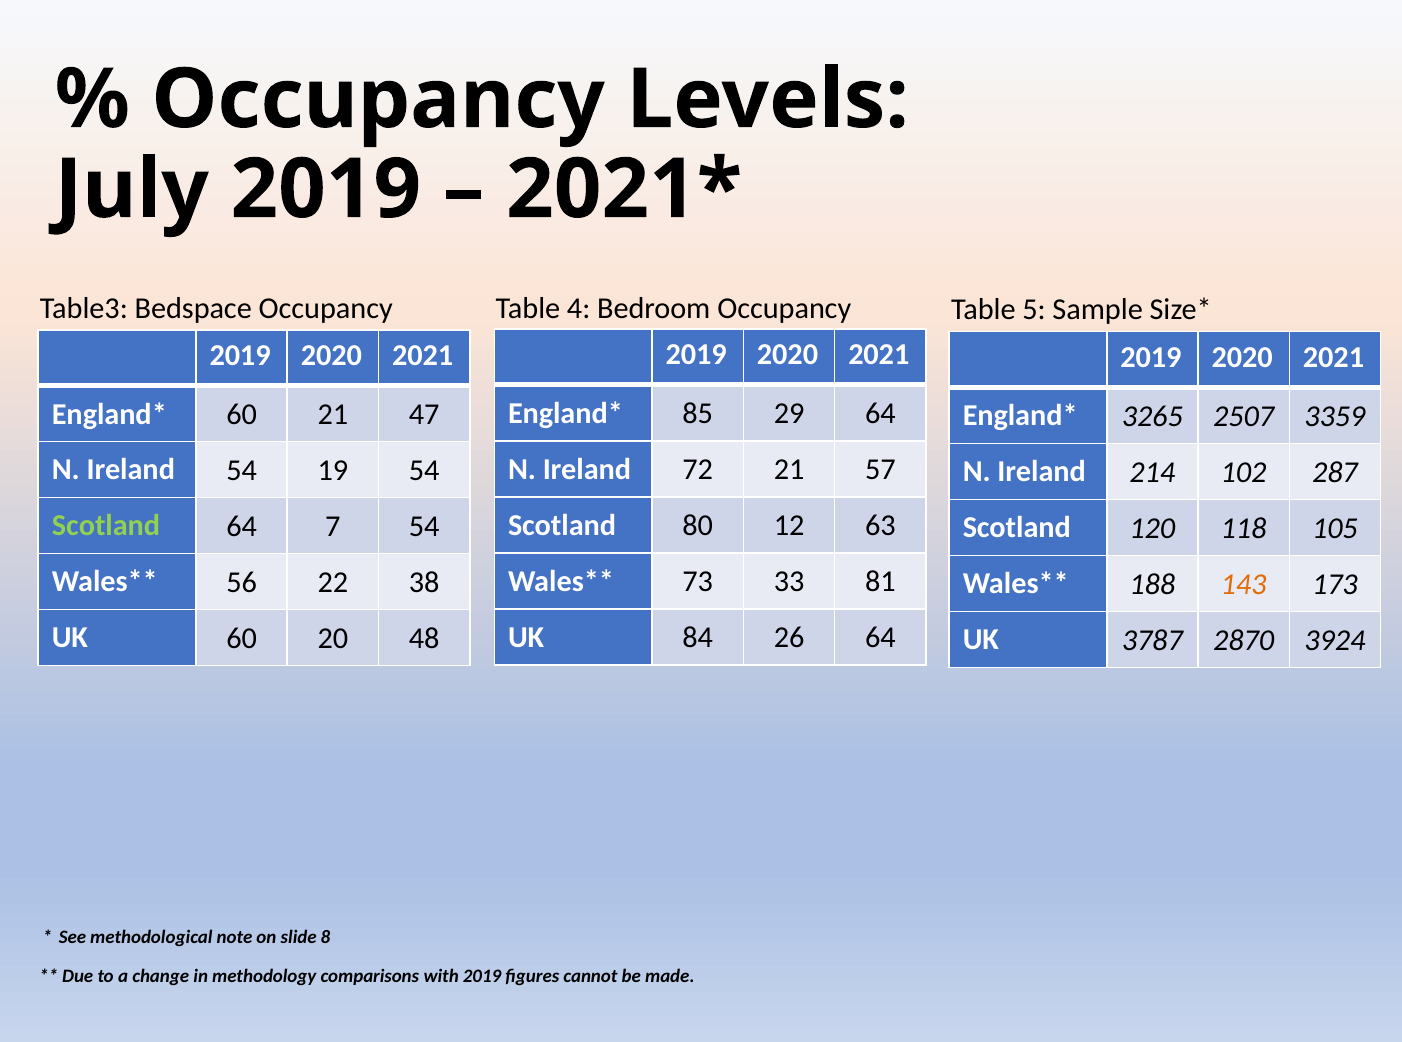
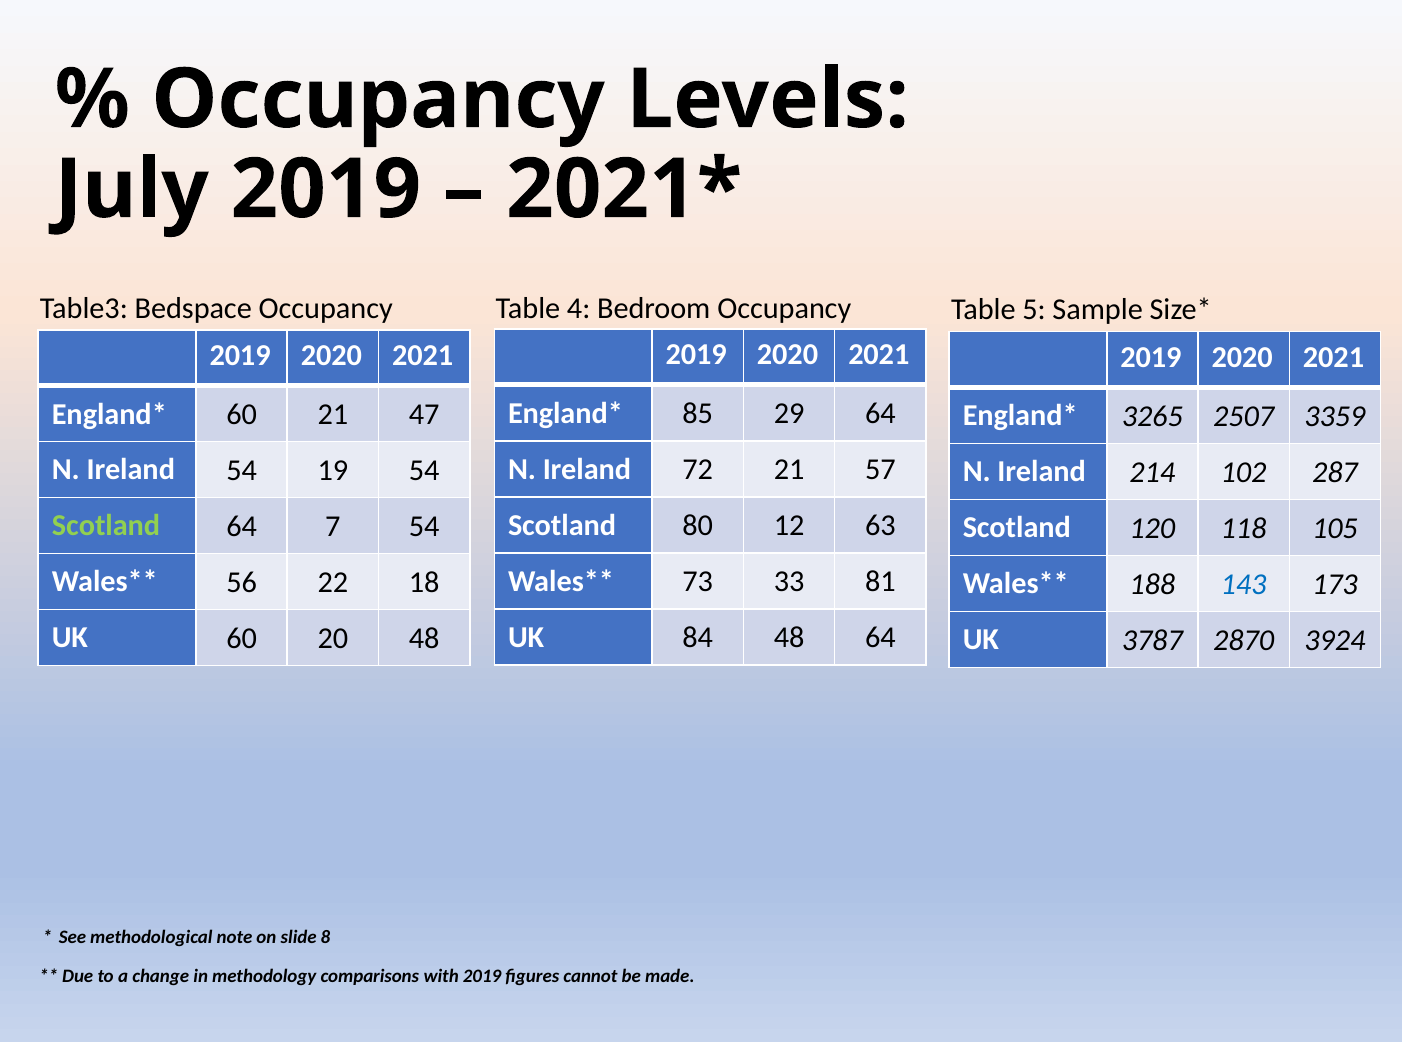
38: 38 -> 18
143 colour: orange -> blue
84 26: 26 -> 48
